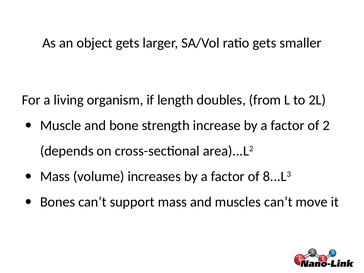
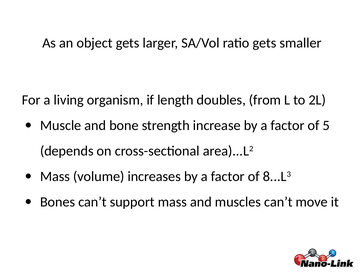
2: 2 -> 5
